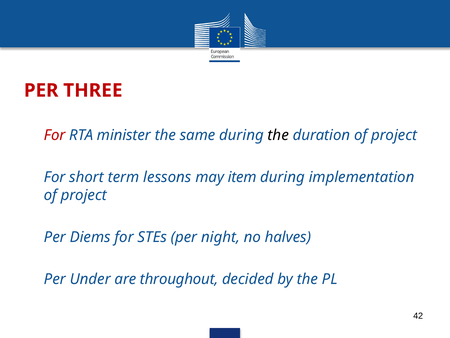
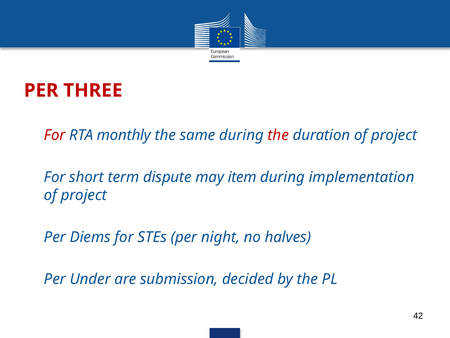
minister: minister -> monthly
the at (278, 135) colour: black -> red
lessons: lessons -> dispute
throughout: throughout -> submission
